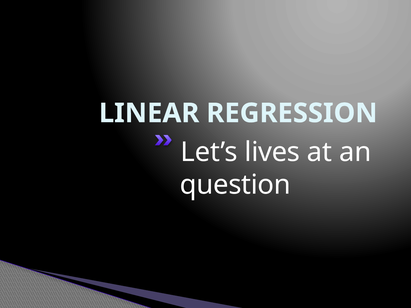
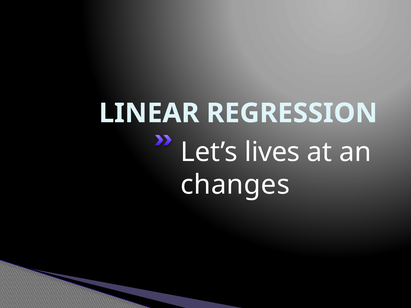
question: question -> changes
